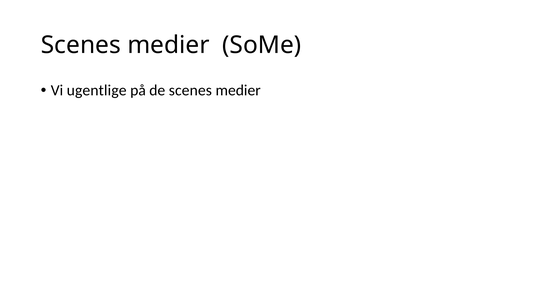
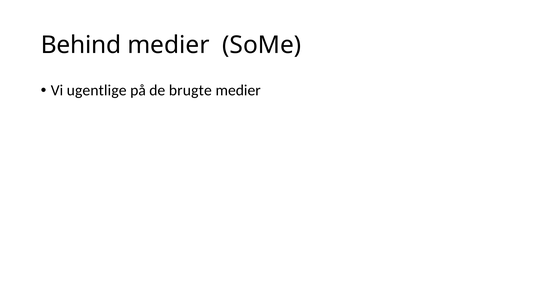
Scenes at (81, 45): Scenes -> Behind
de scenes: scenes -> brugte
